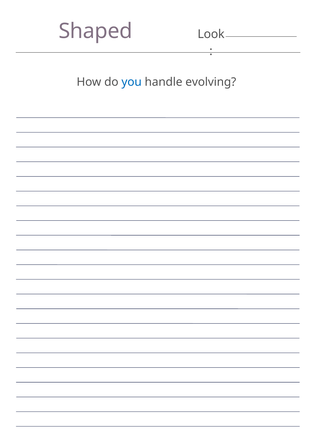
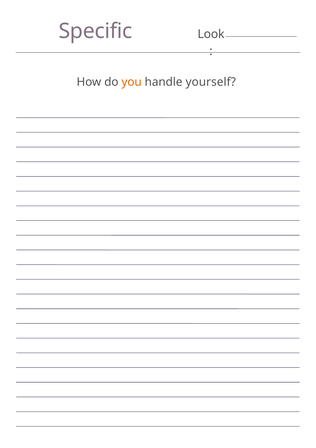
Shaped: Shaped -> Specific
you colour: blue -> orange
evolving: evolving -> yourself
